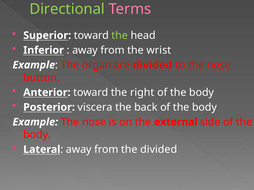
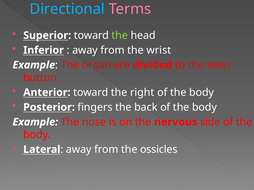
Directional colour: light green -> light blue
to the nose: nose -> seen
viscera: viscera -> fingers
external: external -> nervous
the divided: divided -> ossicles
